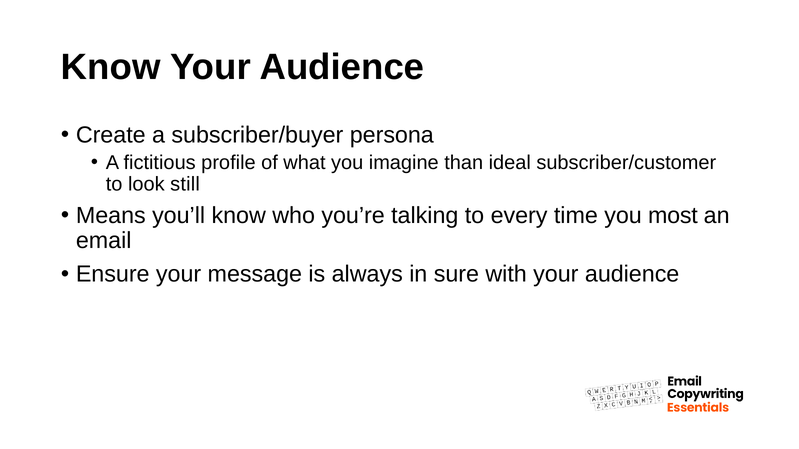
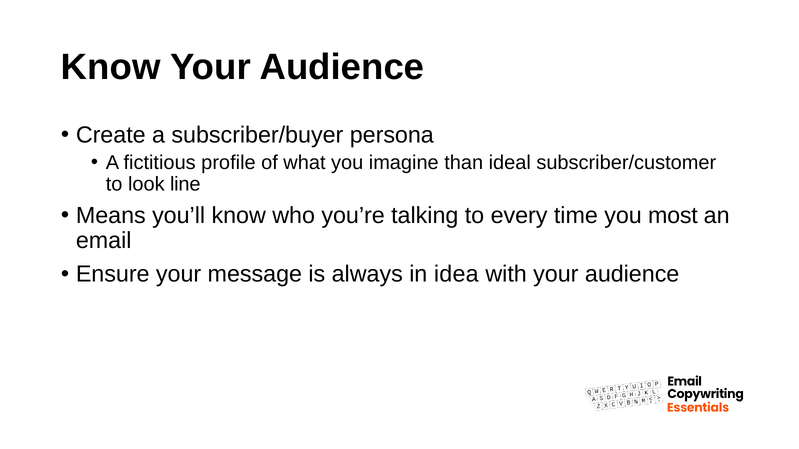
still: still -> line
sure: sure -> idea
